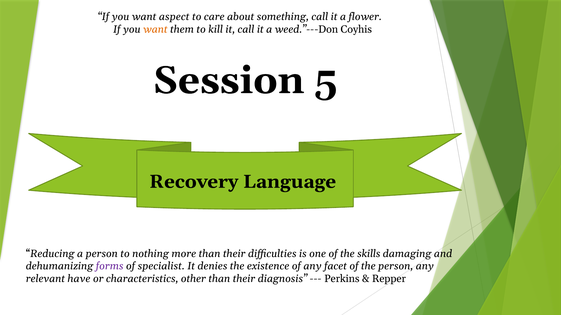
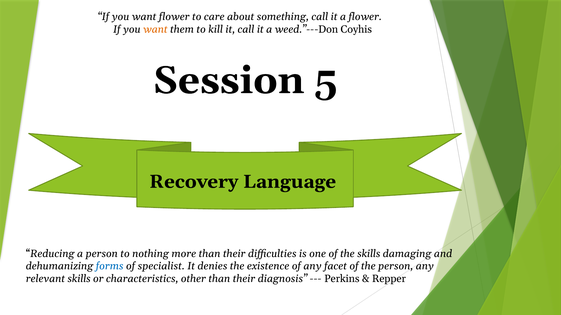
want aspect: aspect -> flower
forms colour: purple -> blue
relevant have: have -> skills
